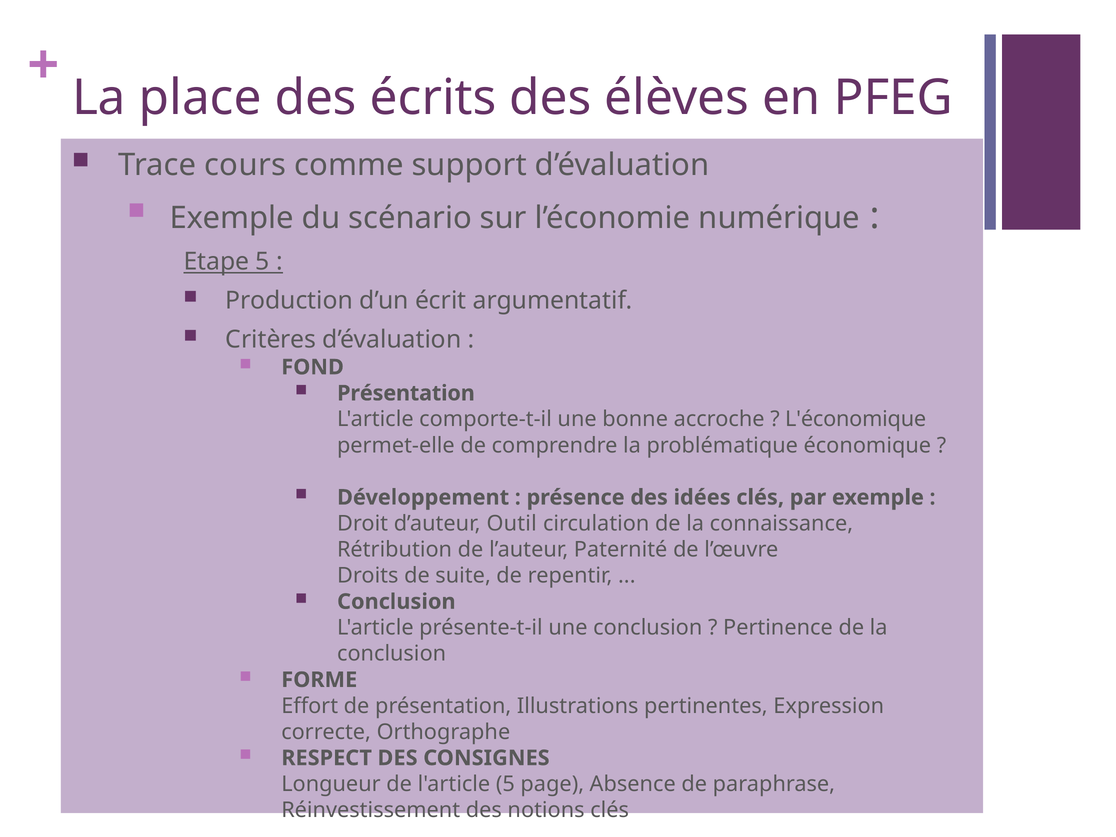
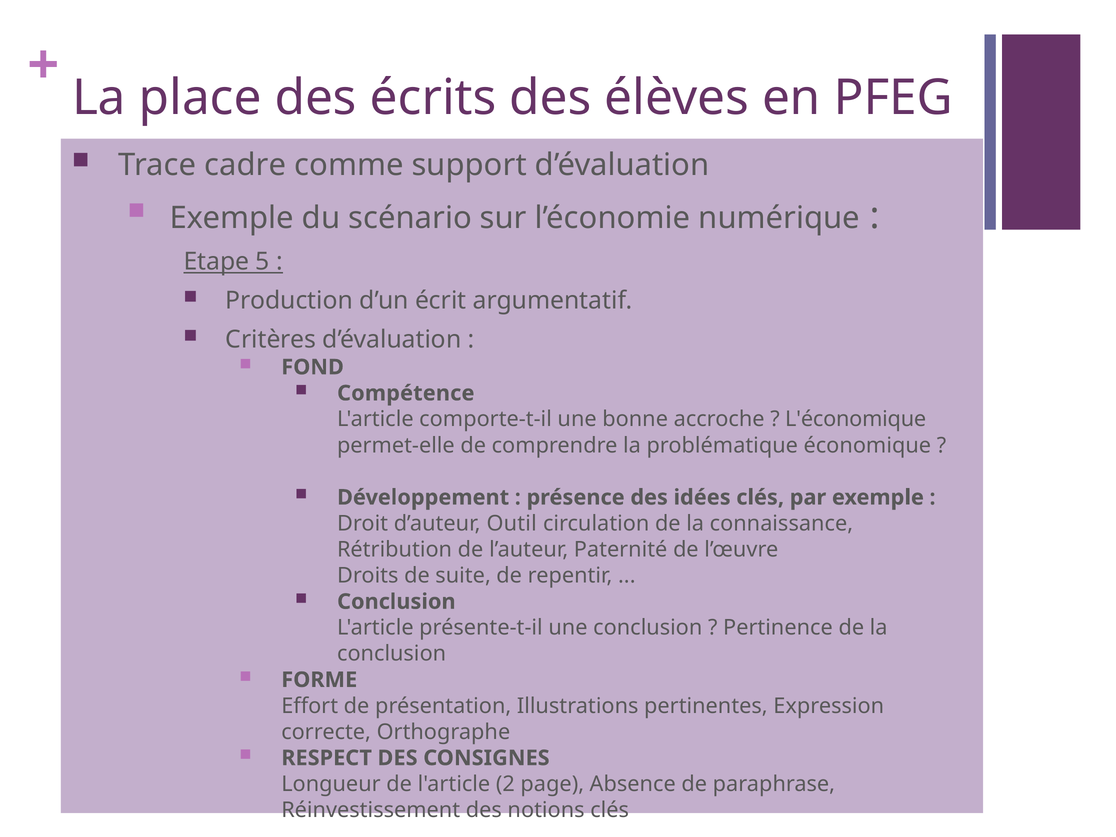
cours: cours -> cadre
Présentation at (406, 393): Présentation -> Compétence
l'article 5: 5 -> 2
